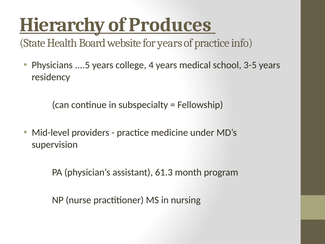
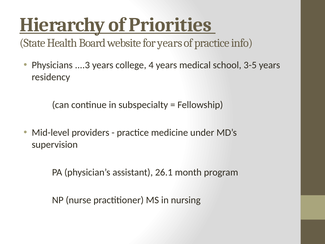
Produces: Produces -> Priorities
....5: ....5 -> ....3
61.3: 61.3 -> 26.1
